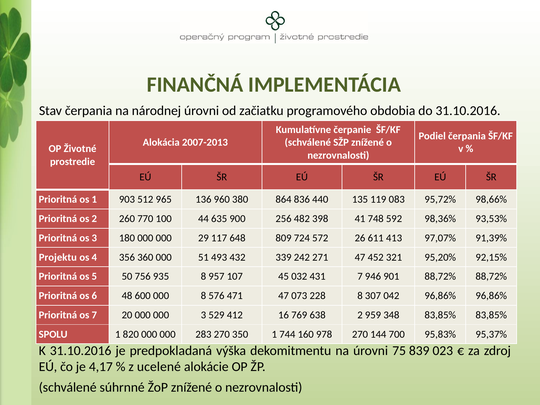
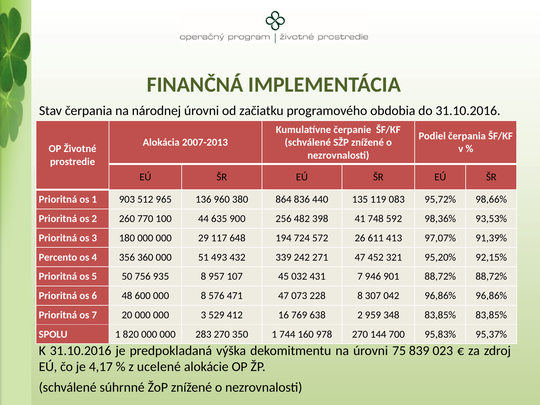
809: 809 -> 194
Projektu: Projektu -> Percento
